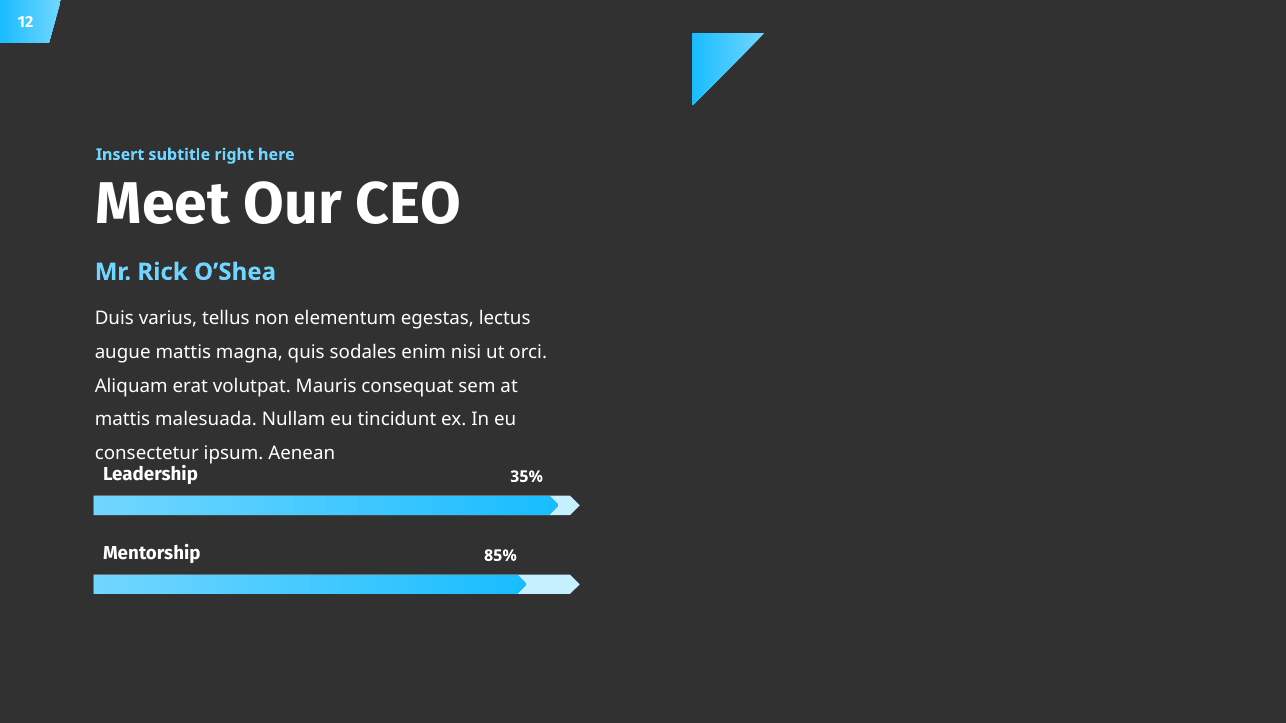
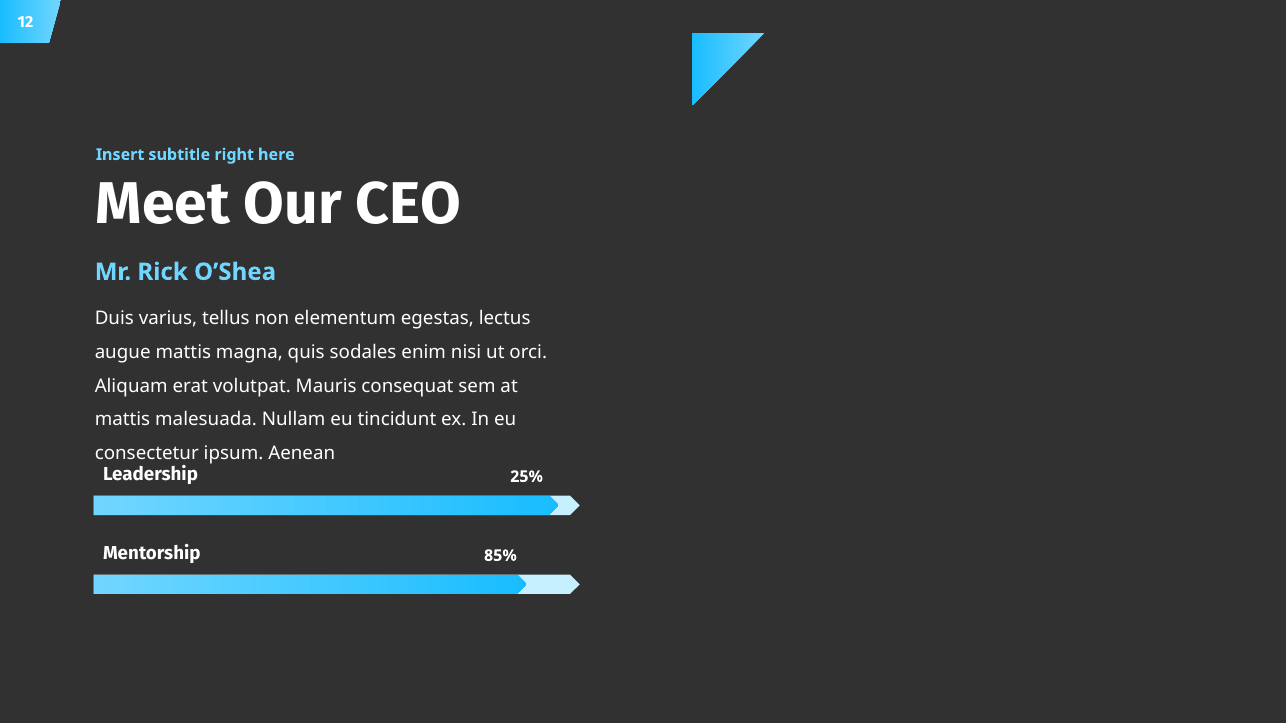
35%: 35% -> 25%
